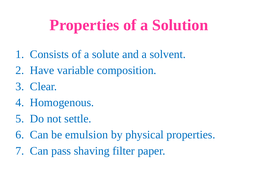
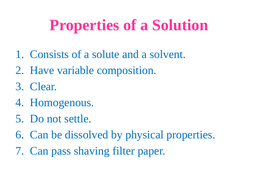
emulsion: emulsion -> dissolved
